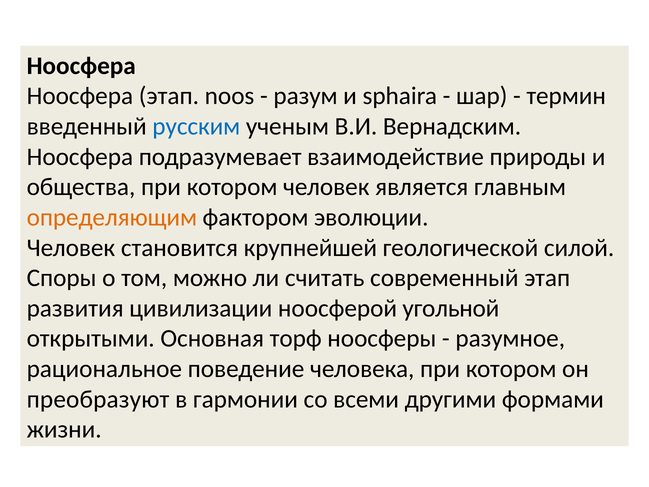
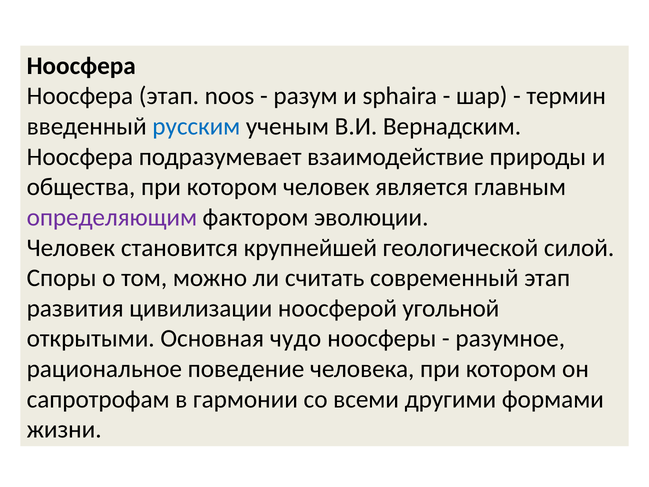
определяющим colour: orange -> purple
торф: торф -> чудо
преобразуют: преобразуют -> сапротрофам
